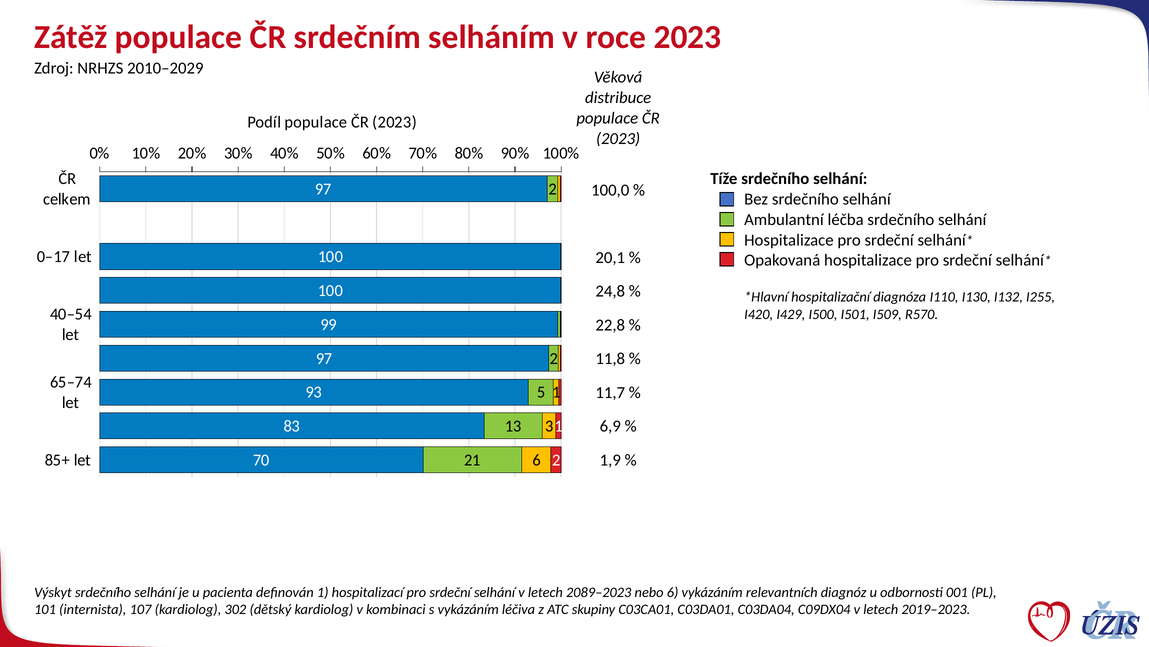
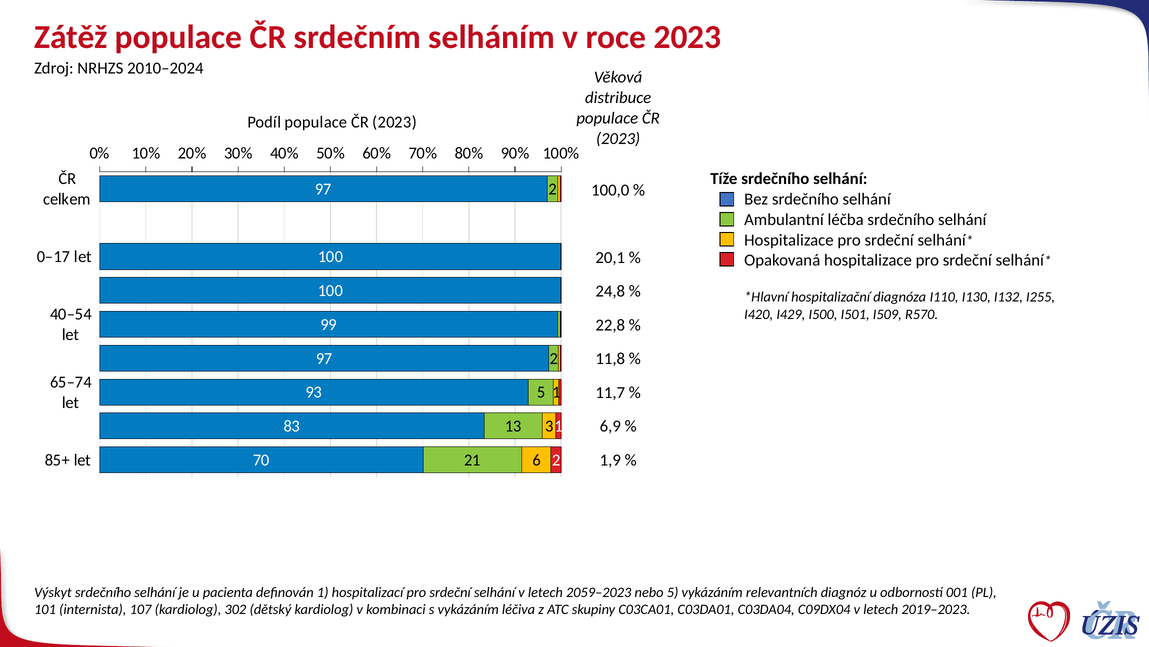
2010–2029: 2010–2029 -> 2010–2024
2089–2023: 2089–2023 -> 2059–2023
nebo 6: 6 -> 5
